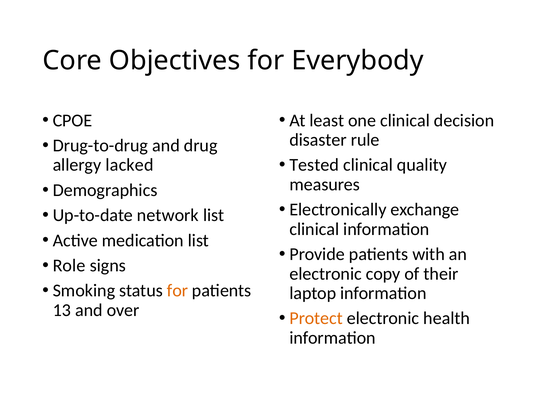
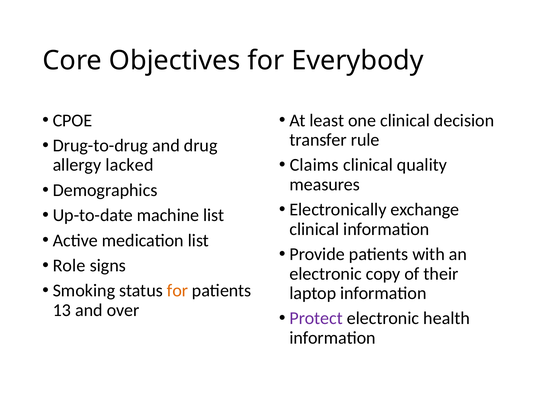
disaster: disaster -> transfer
Tested: Tested -> Claims
network: network -> machine
Protect colour: orange -> purple
